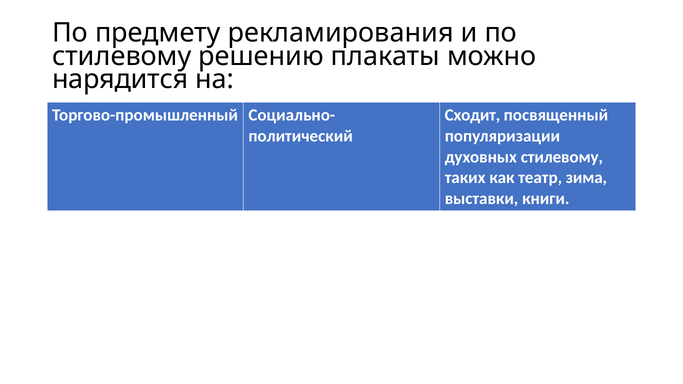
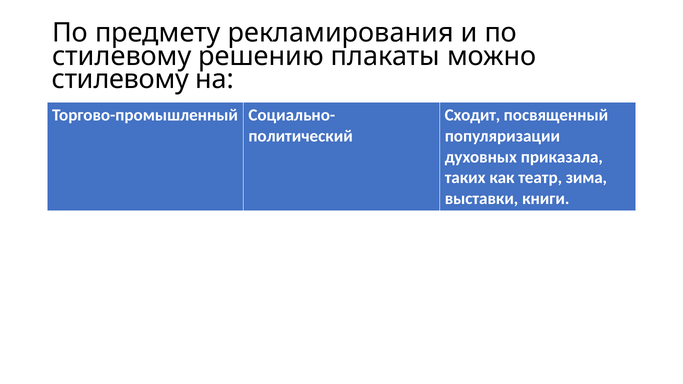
нарядится at (120, 79): нарядится -> стилевому
духовных стилевому: стилевому -> приказала
